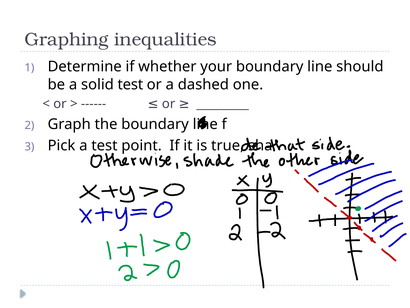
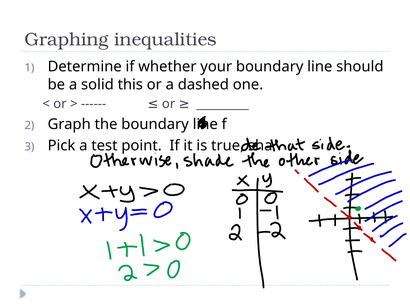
solid test: test -> this
